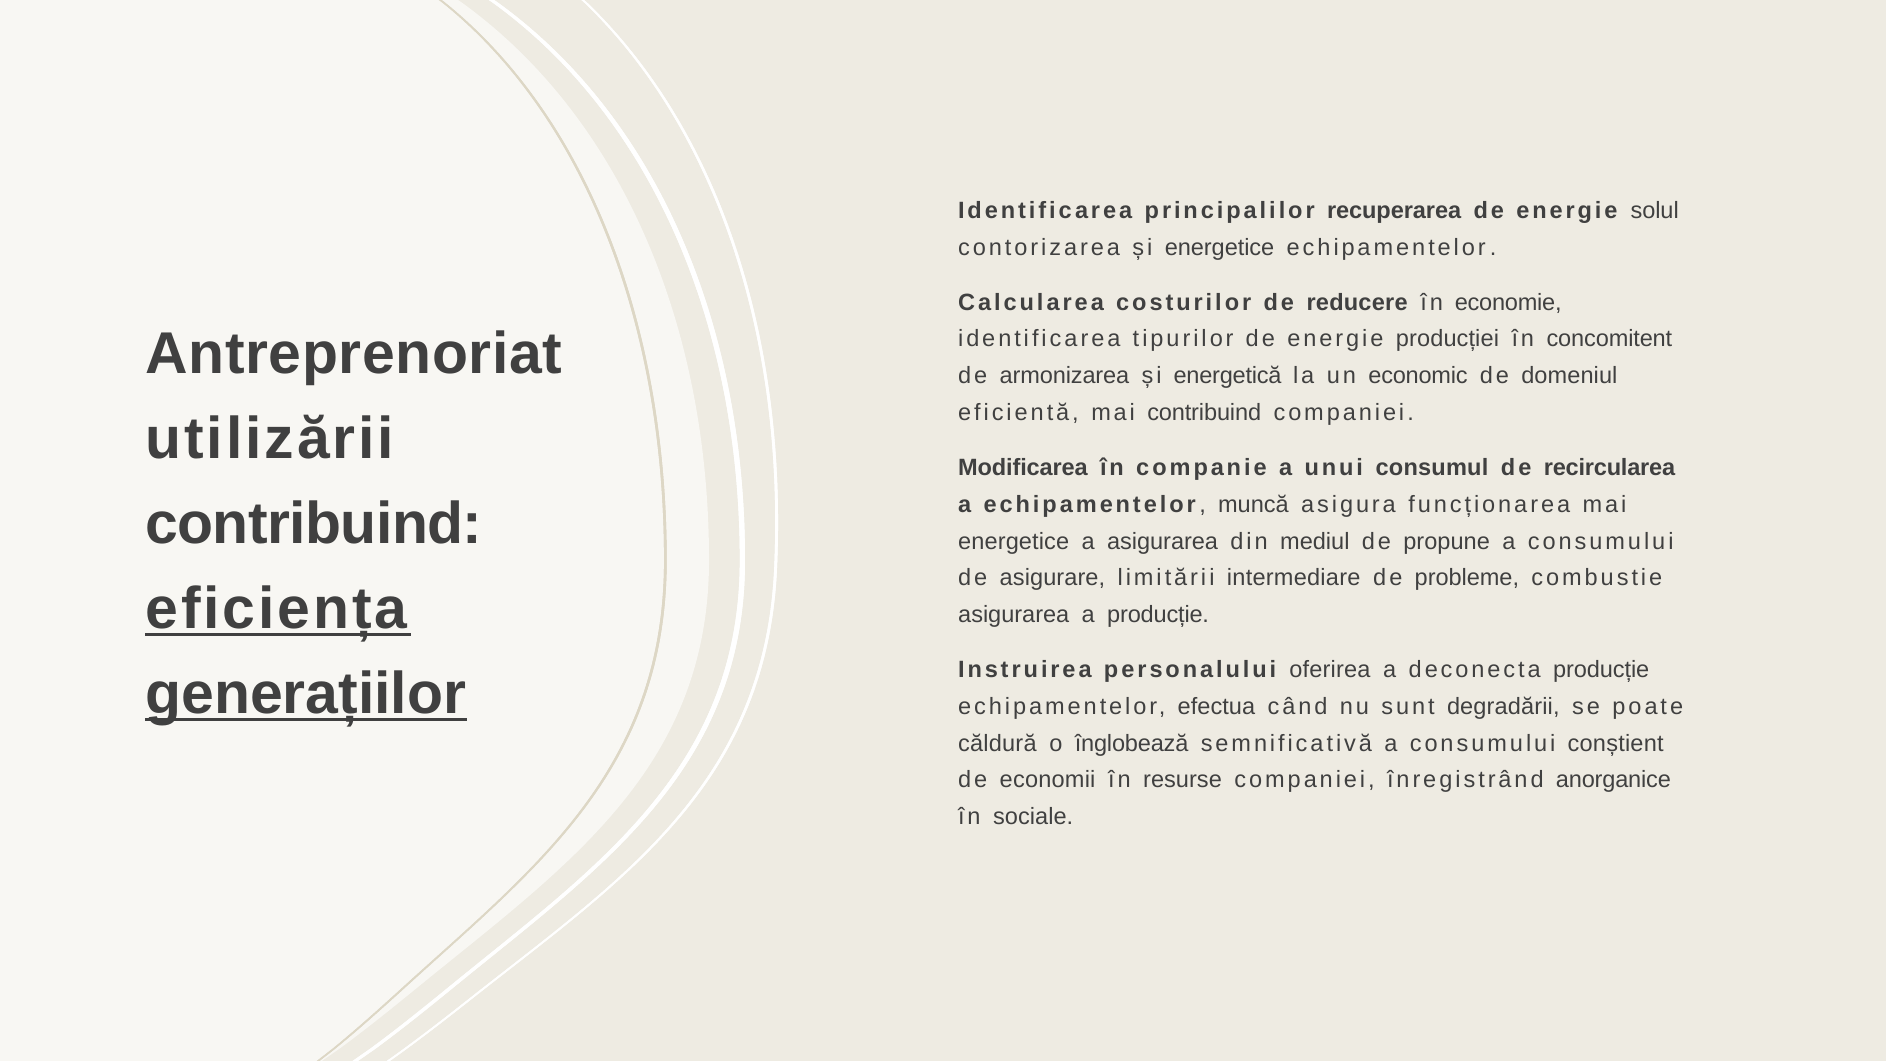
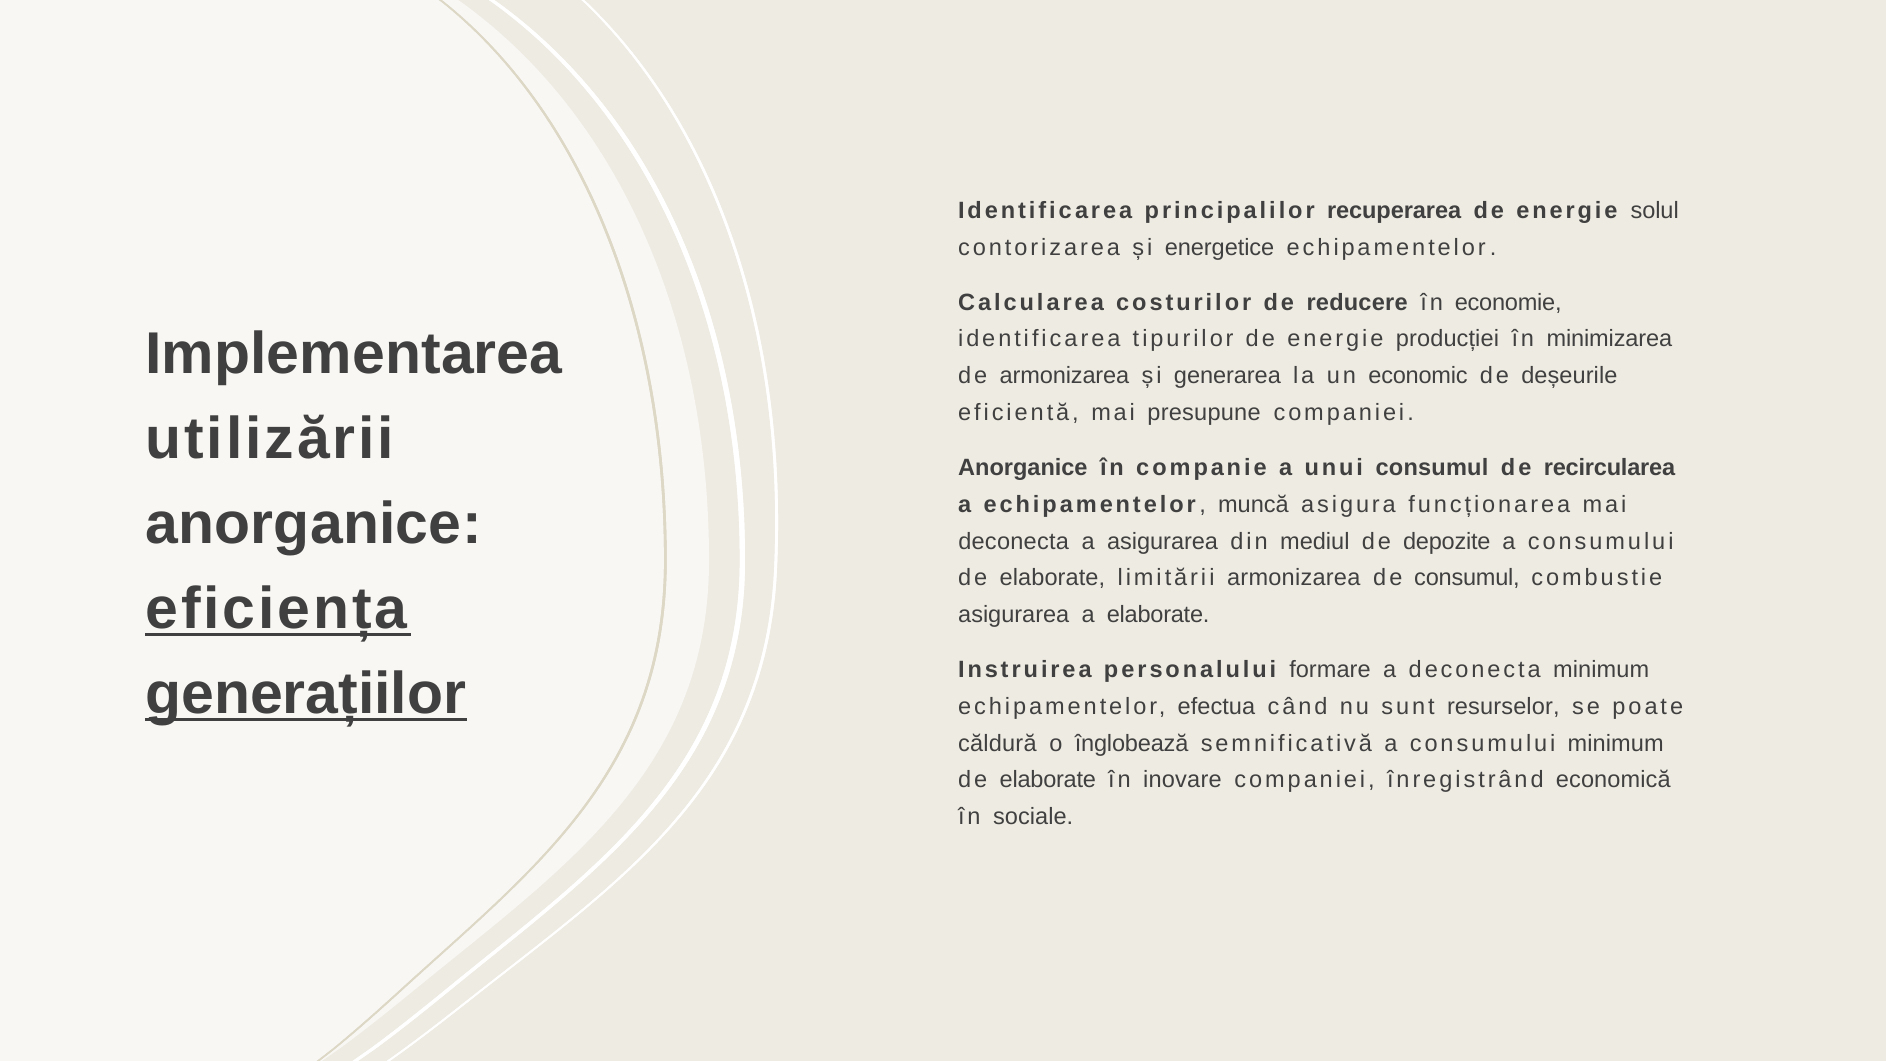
Antreprenoriat: Antreprenoriat -> Implementarea
concomitent: concomitent -> minimizarea
energetică: energetică -> generarea
domeniul: domeniul -> deșeurile
mai contribuind: contribuind -> presupune
Modificarea at (1023, 468): Modificarea -> Anorganice
contribuind at (314, 524): contribuind -> anorganice
energetice at (1014, 541): energetice -> deconecta
propune: propune -> depozite
asigurare at (1052, 578): asigurare -> elaborate
limitării intermediare: intermediare -> armonizarea
de probleme: probleme -> consumul
a producție: producție -> elaborate
oferirea: oferirea -> formare
deconecta producție: producție -> minimum
degradării: degradării -> resurselor
consumului conștient: conștient -> minimum
economii at (1048, 780): economii -> elaborate
resurse: resurse -> inovare
anorganice: anorganice -> economică
